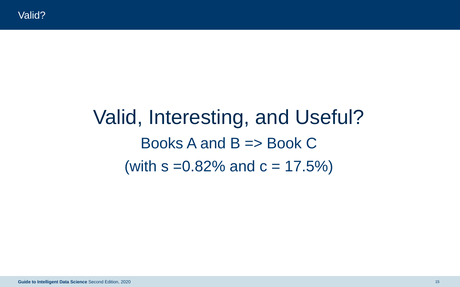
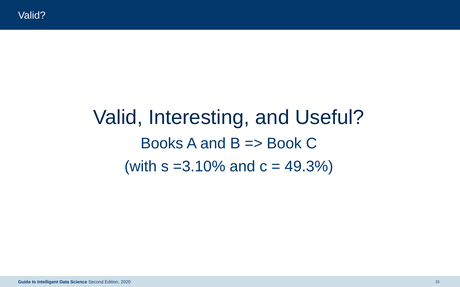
=0.82%: =0.82% -> =3.10%
17.5%: 17.5% -> 49.3%
